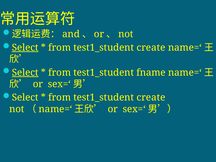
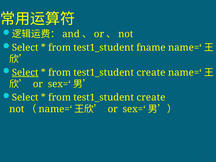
Select at (25, 48) underline: present -> none
create at (151, 48): create -> fname
fname at (151, 73): fname -> create
